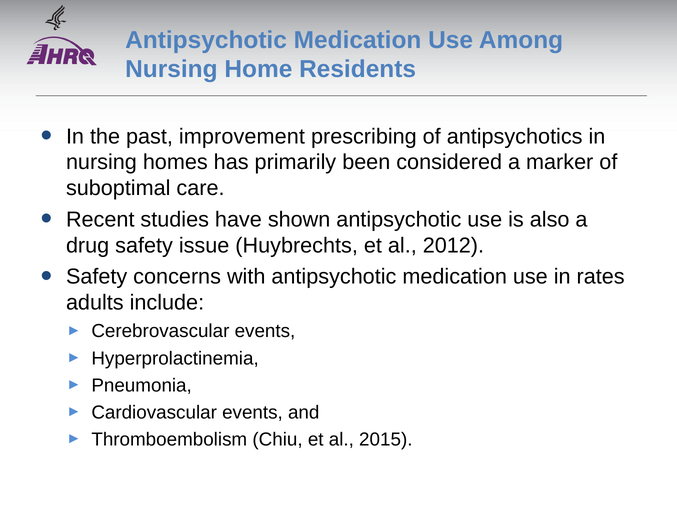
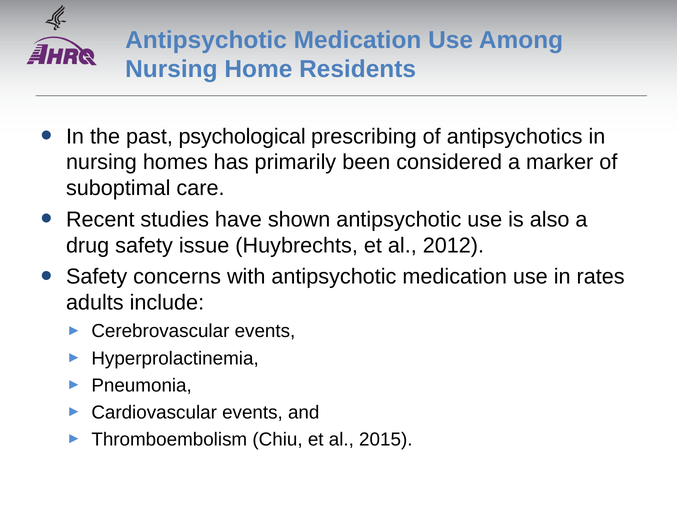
improvement: improvement -> psychological
